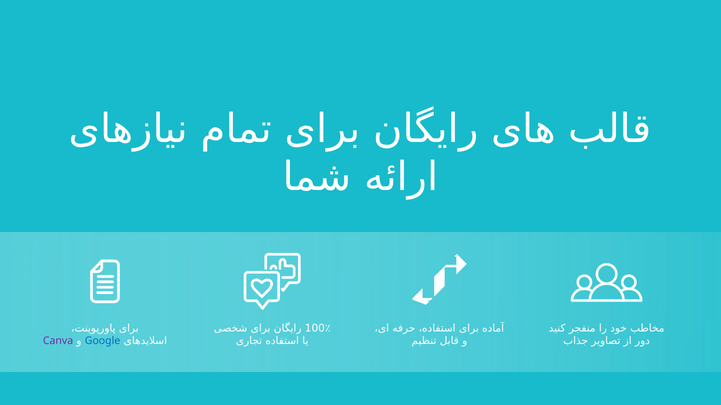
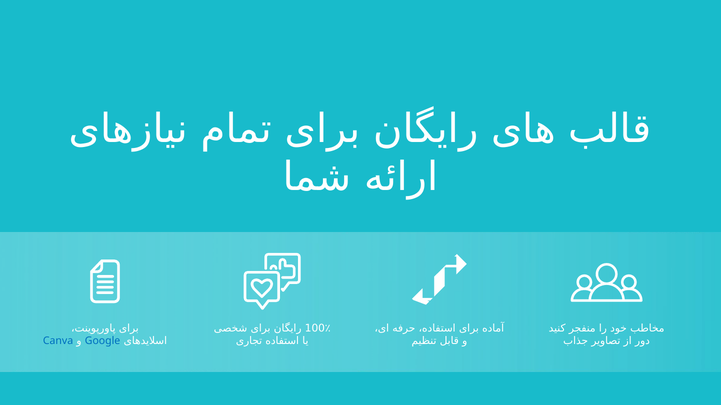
Canva colour: purple -> blue
